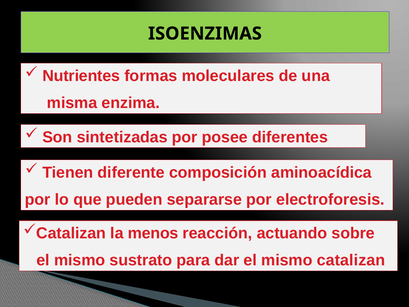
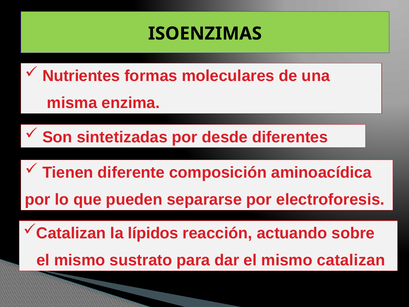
posee: posee -> desde
menos: menos -> lípidos
